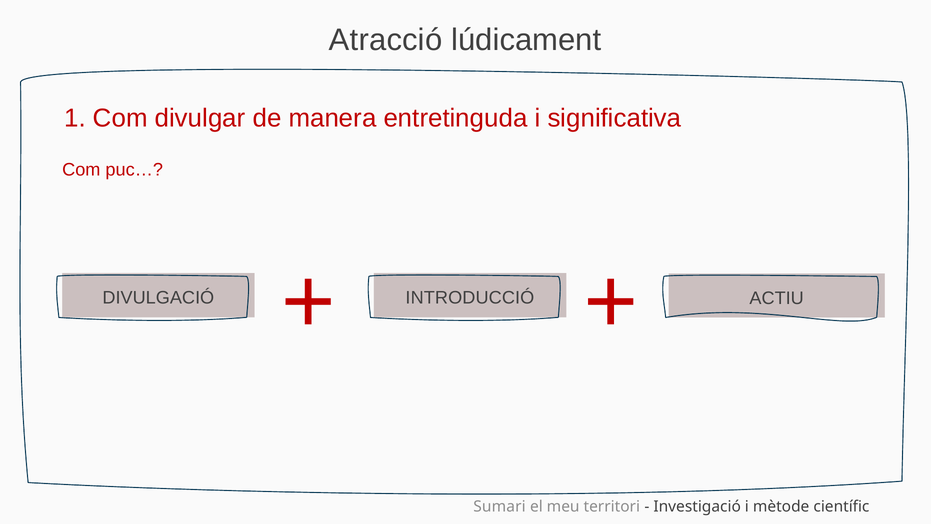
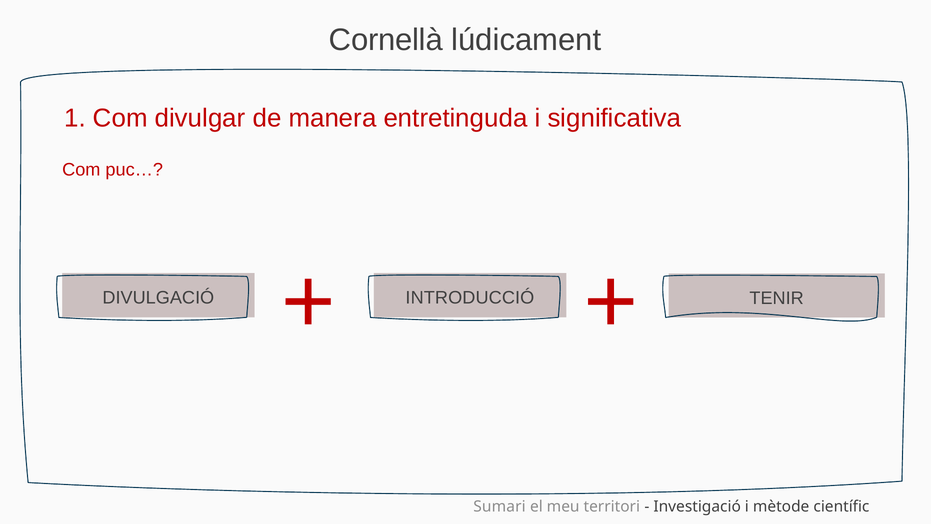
Atracció: Atracció -> Cornellà
ACTIU: ACTIU -> TENIR
